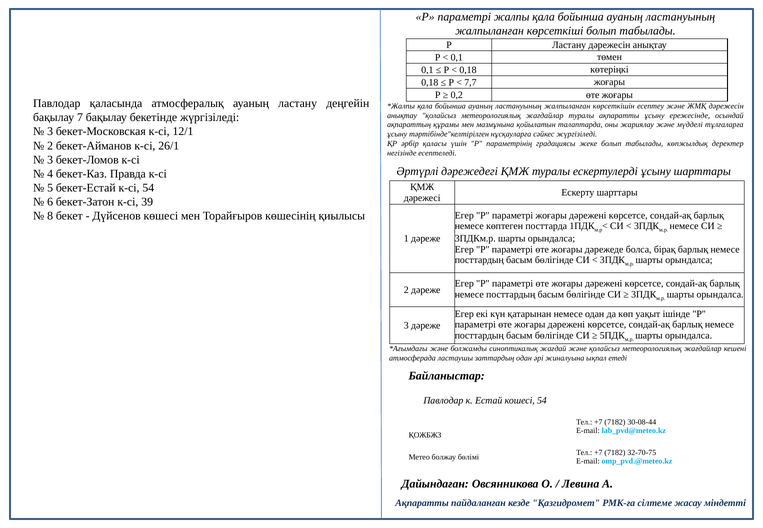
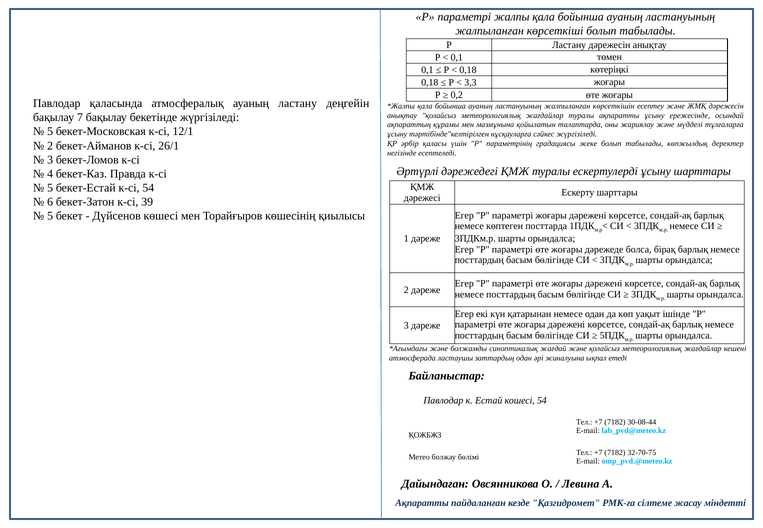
7,7: 7,7 -> 3,3
3 at (50, 132): 3 -> 5
8 at (50, 216): 8 -> 5
